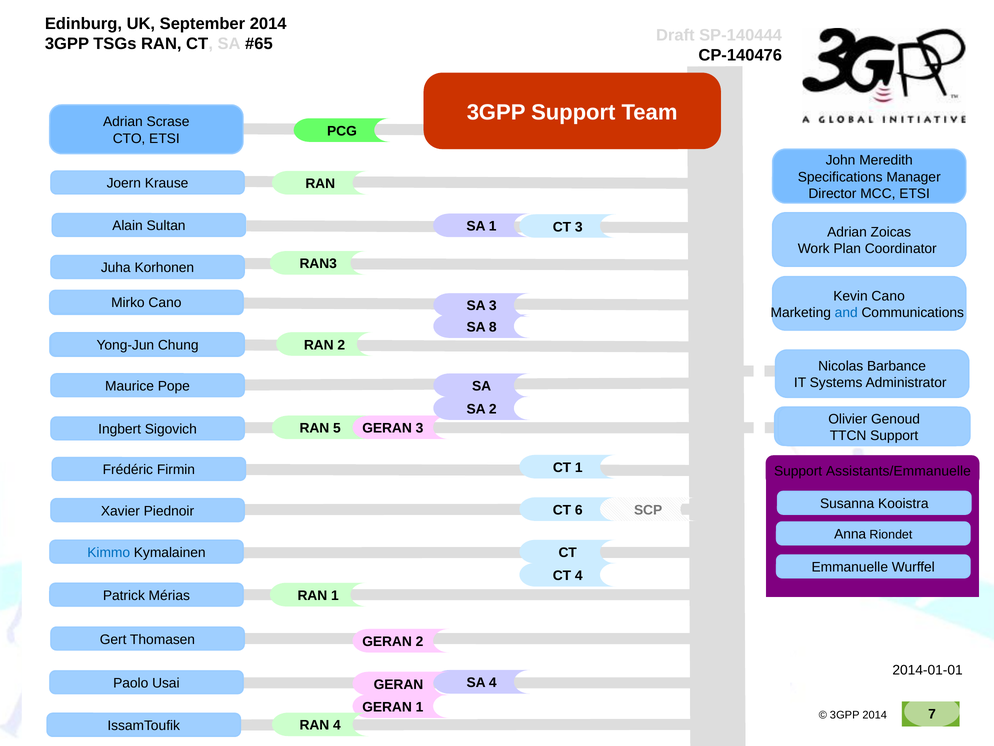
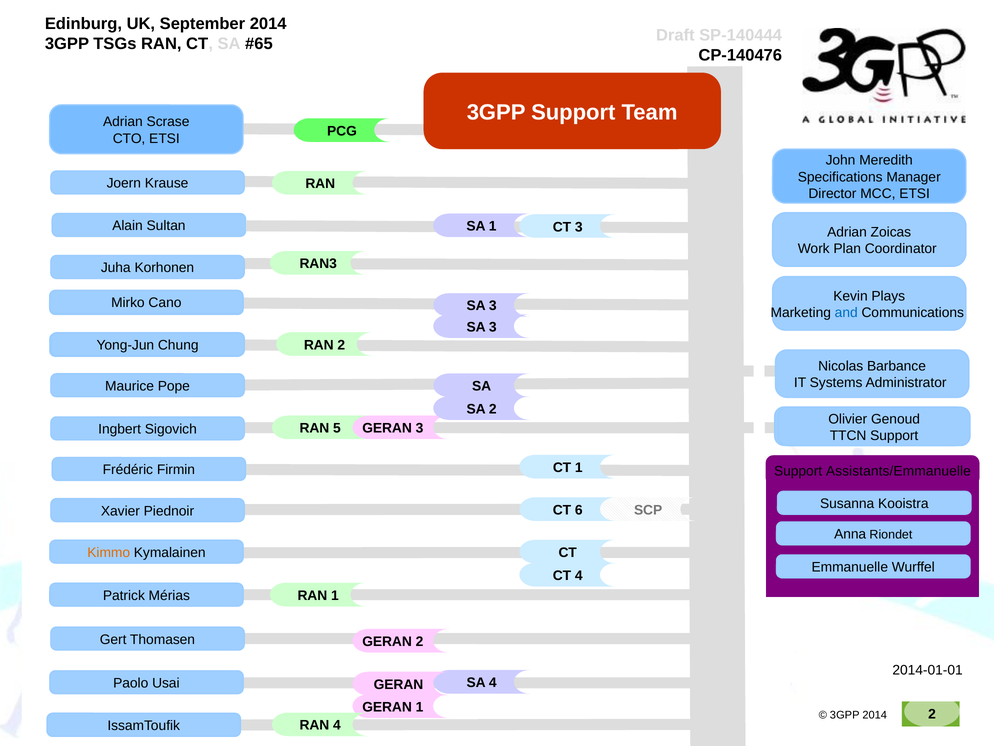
Kevin Cano: Cano -> Plays
8 at (493, 327): 8 -> 3
Kimmo colour: blue -> orange
7 at (932, 714): 7 -> 2
